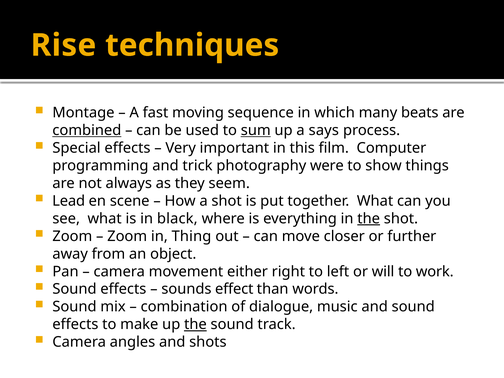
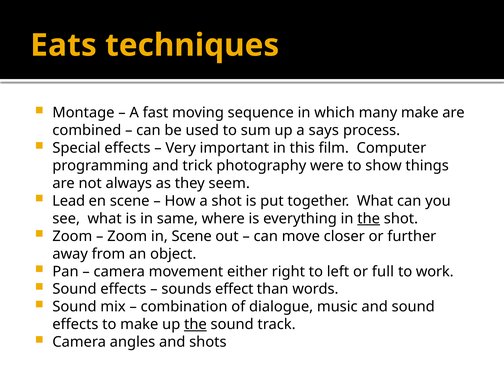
Rise: Rise -> Eats
many beats: beats -> make
combined underline: present -> none
sum underline: present -> none
black: black -> same
in Thing: Thing -> Scene
will: will -> full
